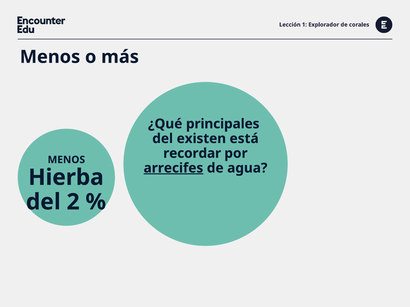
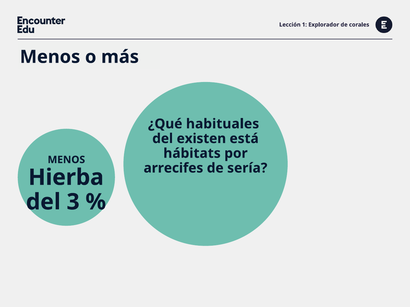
principales: principales -> habituales
recordar: recordar -> hábitats
arrecifes underline: present -> none
agua: agua -> sería
2: 2 -> 3
